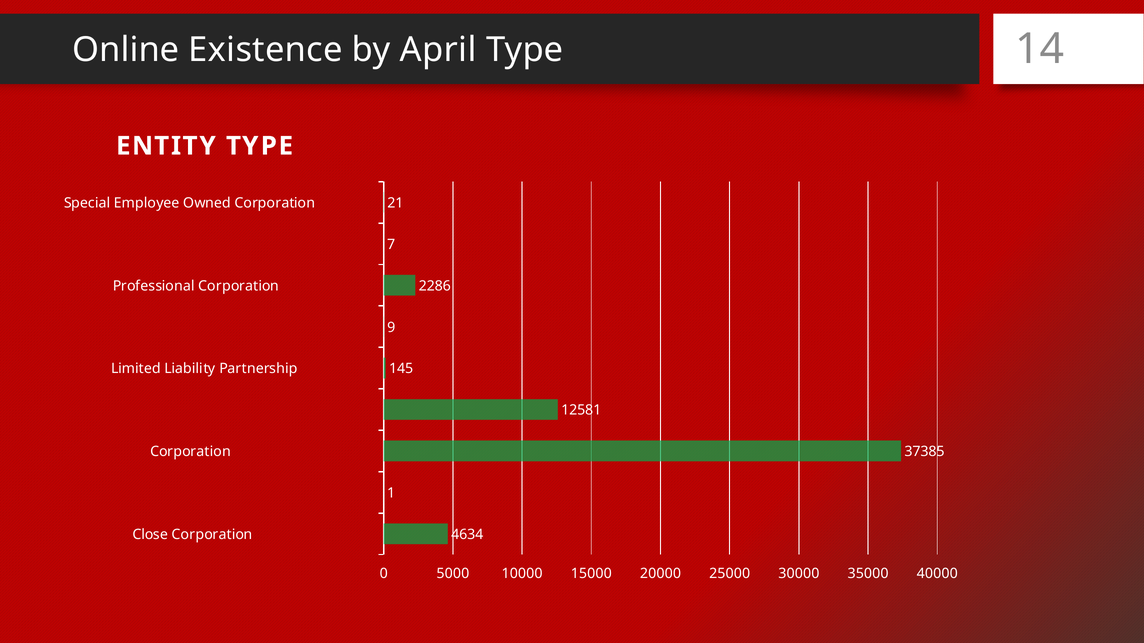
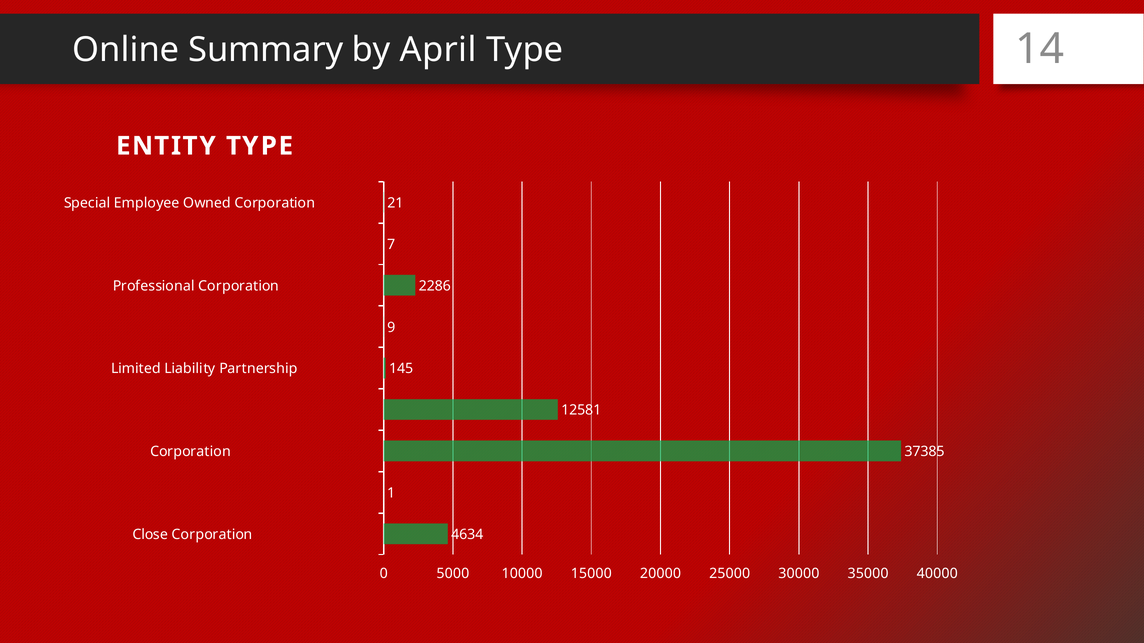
Existence: Existence -> Summary
